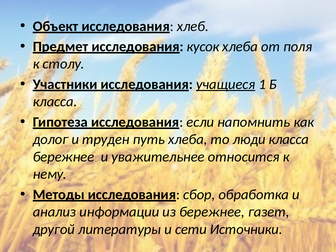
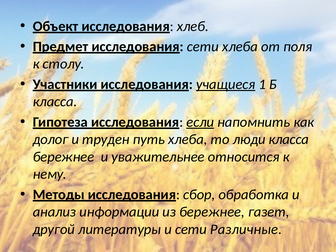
исследования кусок: кусок -> сети
если underline: none -> present
Источники: Источники -> Различные
